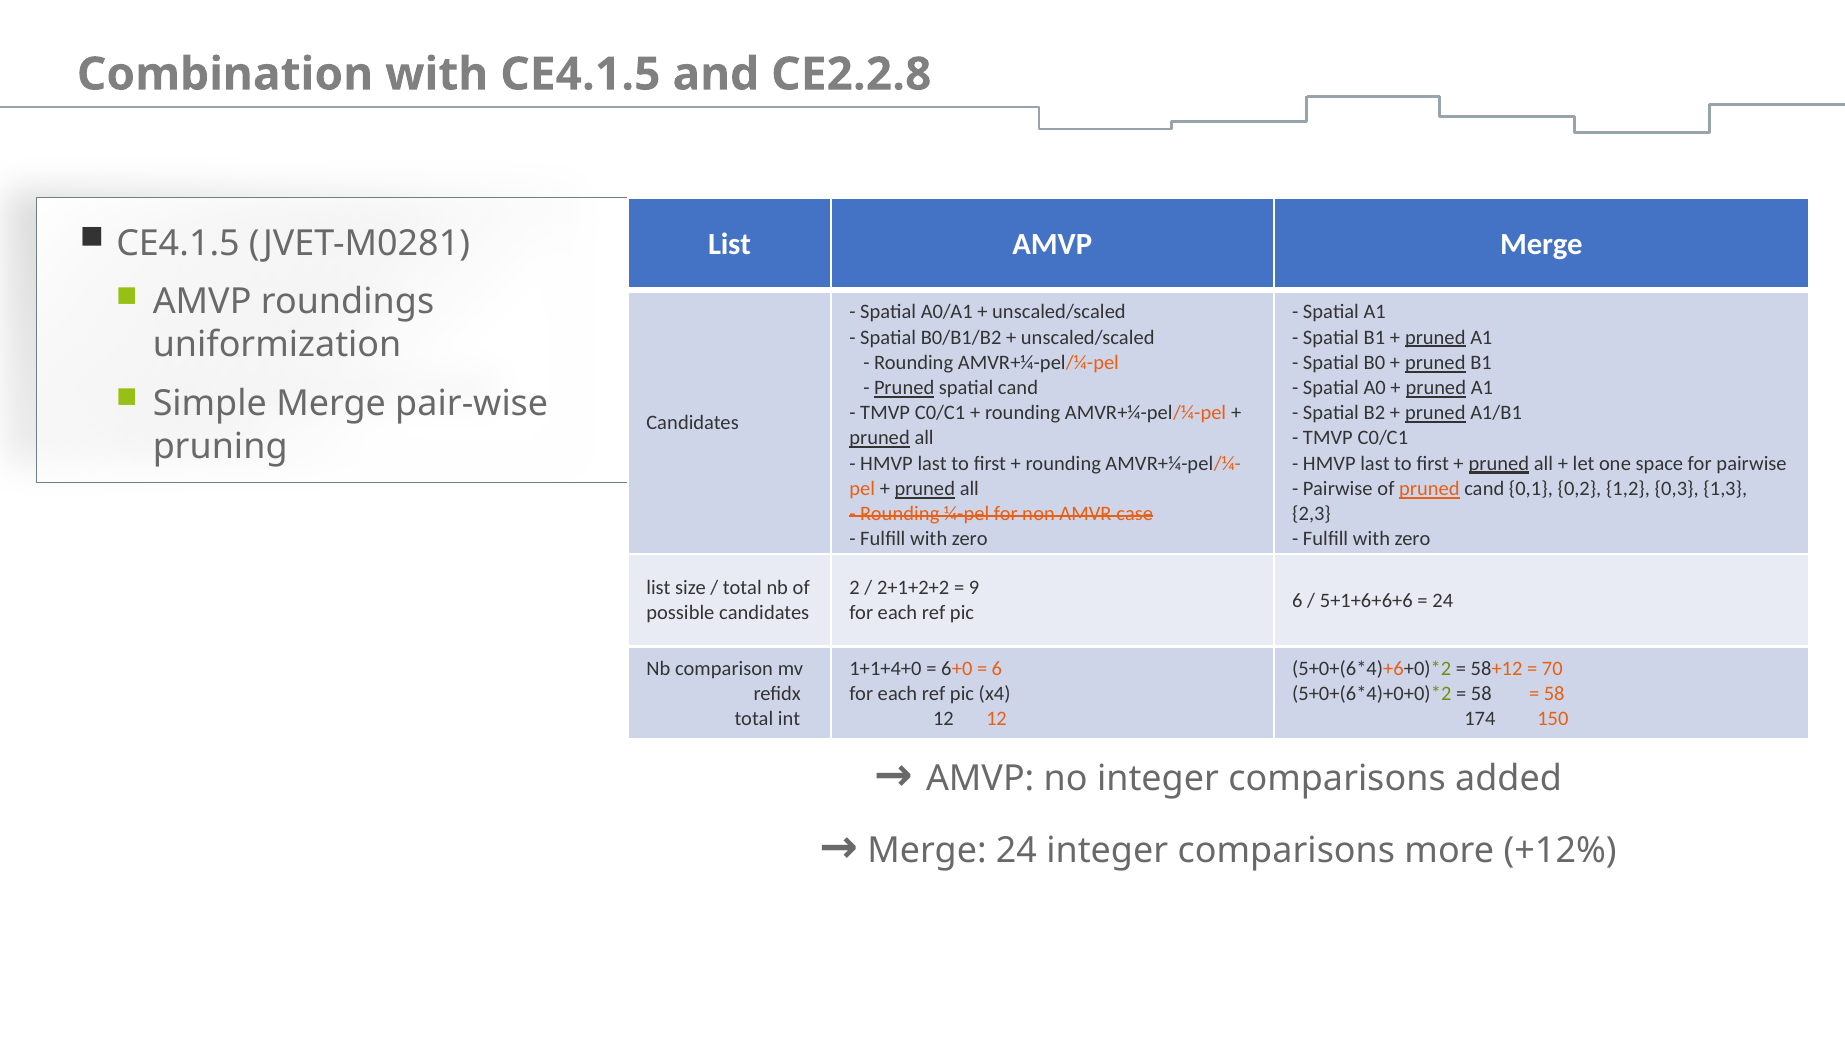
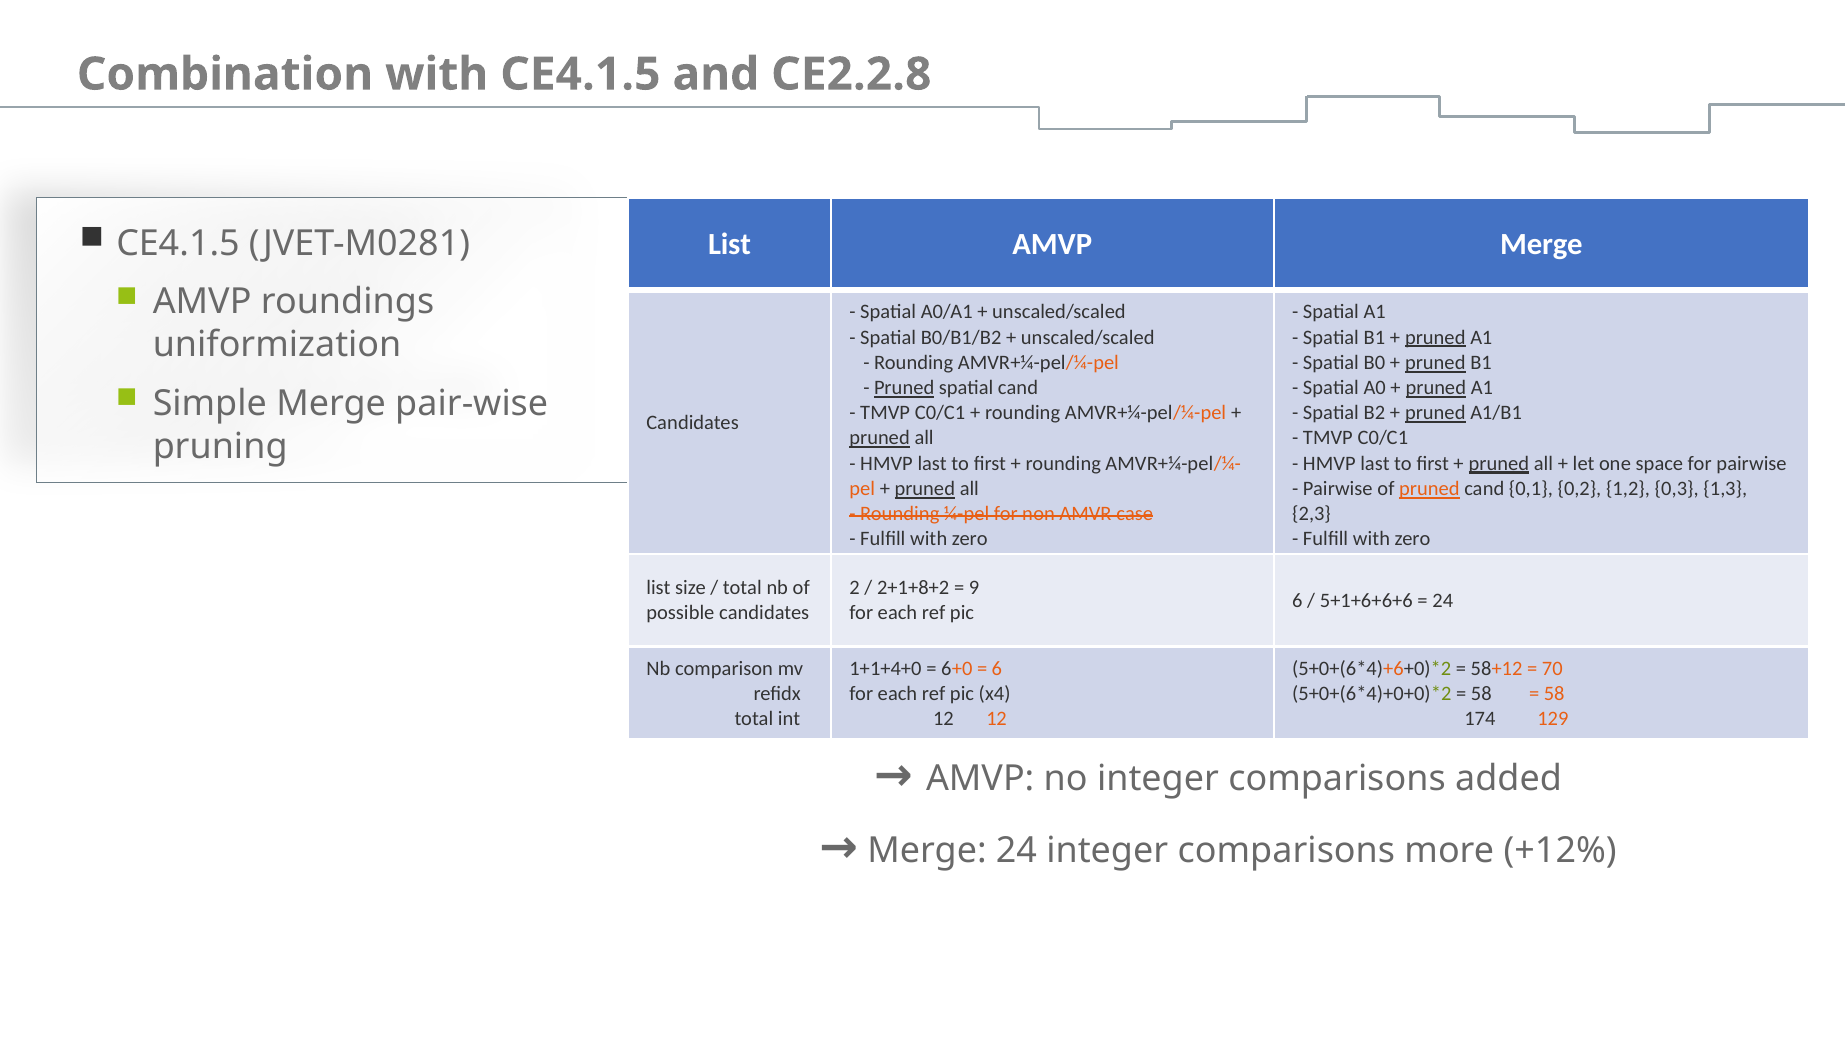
2+1+2+2: 2+1+2+2 -> 2+1+8+2
150: 150 -> 129
